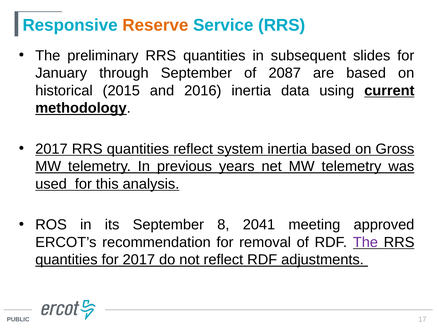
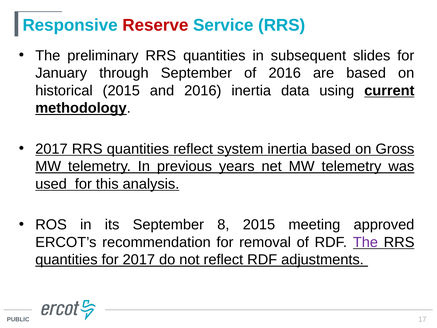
Reserve colour: orange -> red
of 2087: 2087 -> 2016
8 2041: 2041 -> 2015
